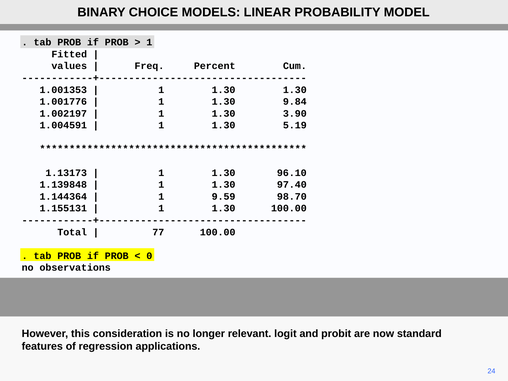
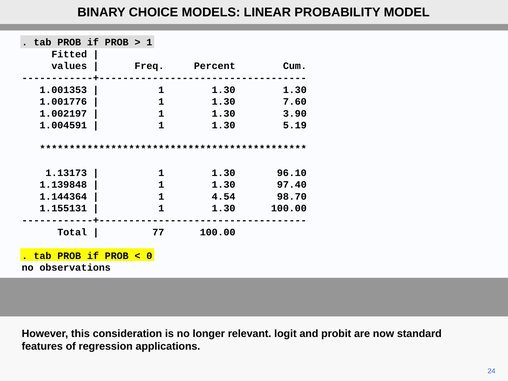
9.84: 9.84 -> 7.60
9.59: 9.59 -> 4.54
